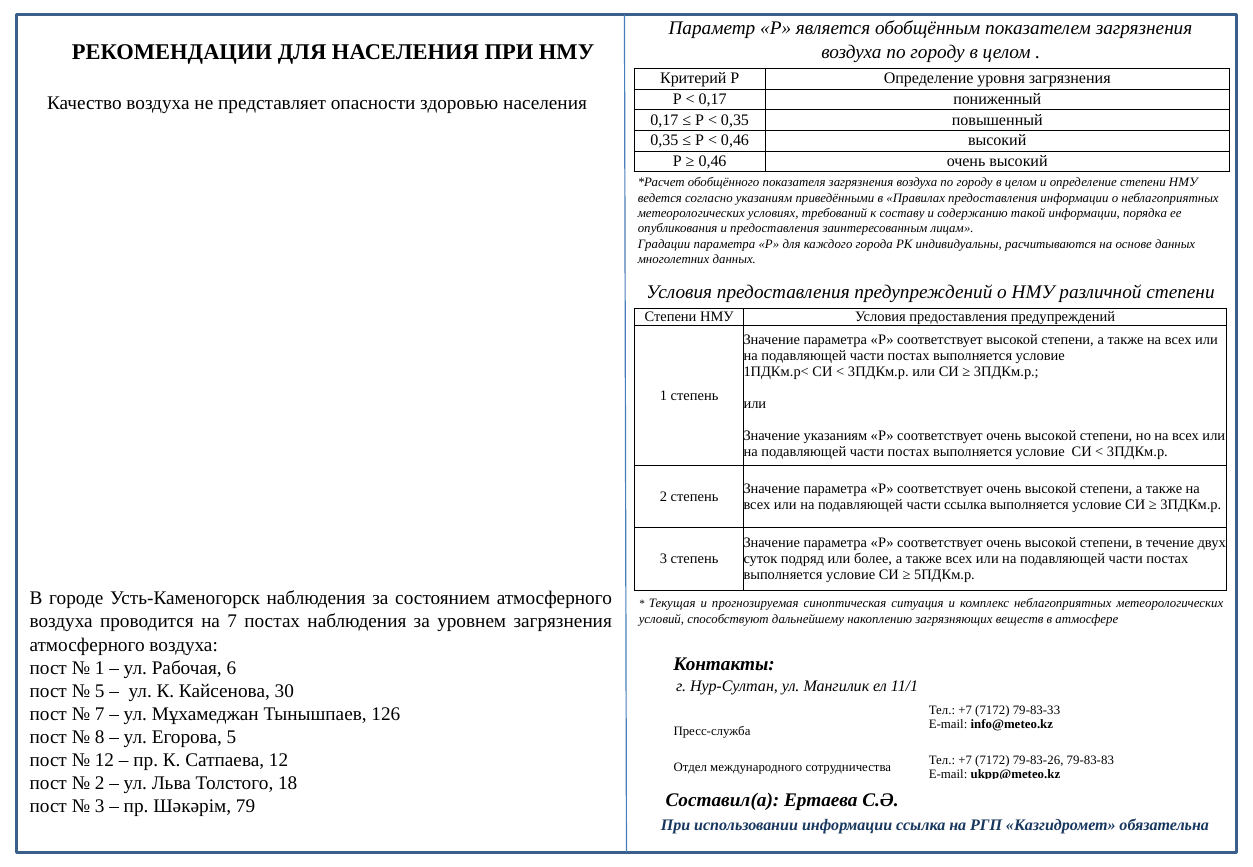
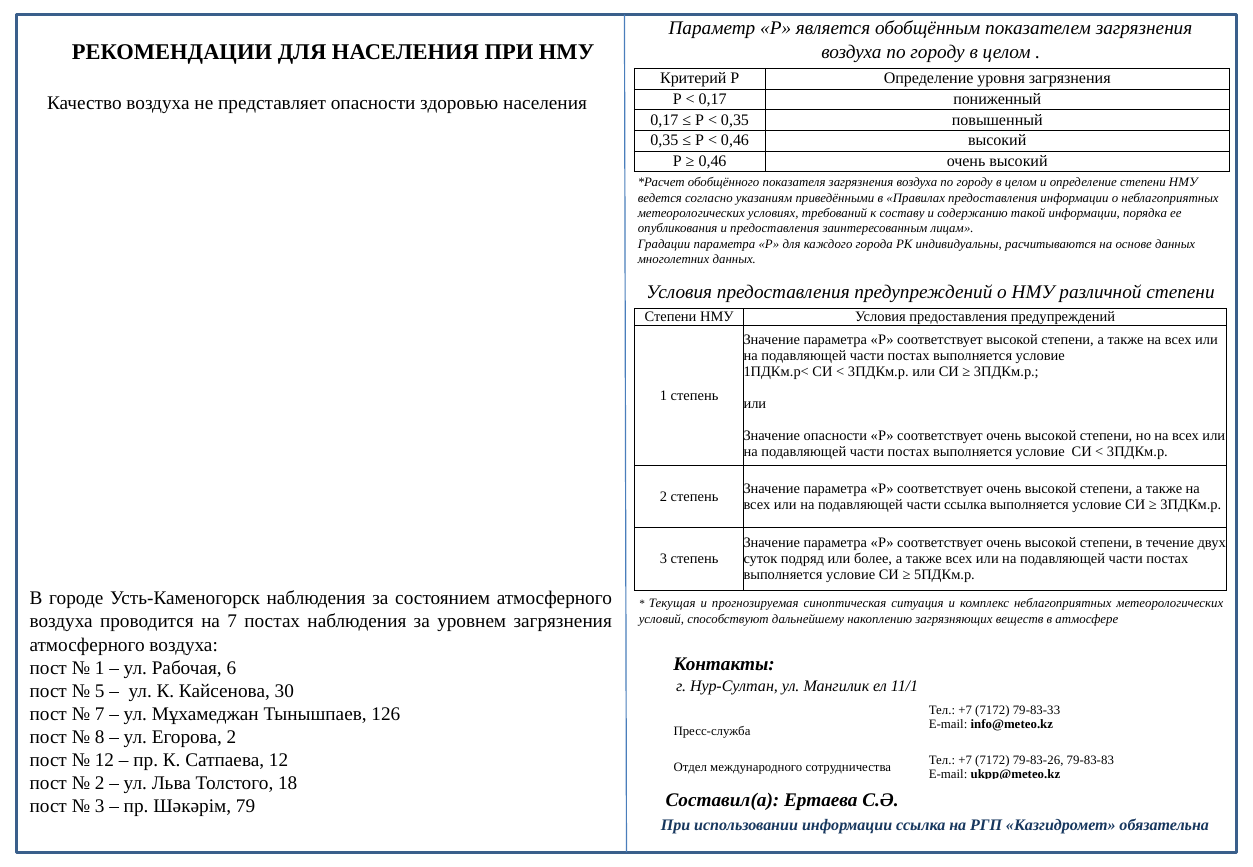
Значение указаниям: указаниям -> опасности
Егорова 5: 5 -> 2
